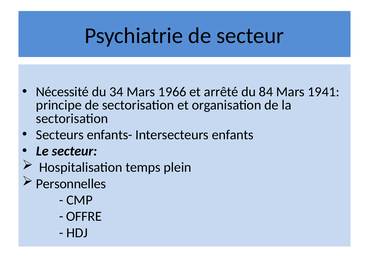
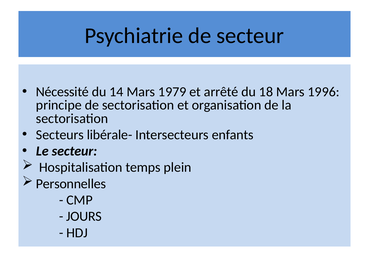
34: 34 -> 14
1966: 1966 -> 1979
84: 84 -> 18
1941: 1941 -> 1996
enfants-: enfants- -> libérale-
OFFRE: OFFRE -> JOURS
